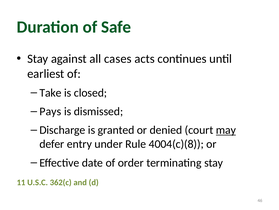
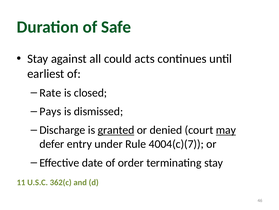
cases: cases -> could
Take: Take -> Rate
granted underline: none -> present
4004(c)(8: 4004(c)(8 -> 4004(c)(7
